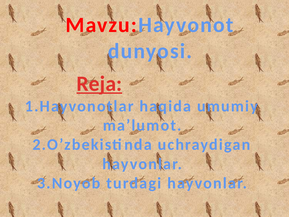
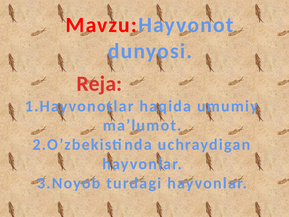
Reja underline: present -> none
